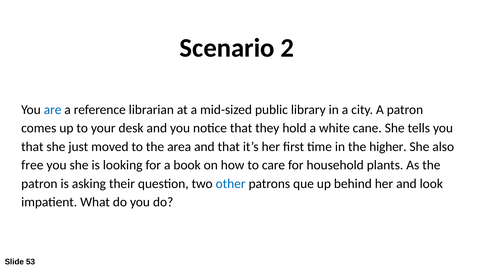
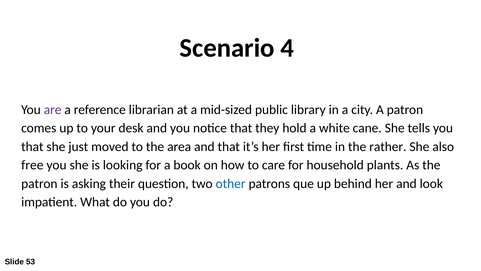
2: 2 -> 4
are colour: blue -> purple
higher: higher -> rather
